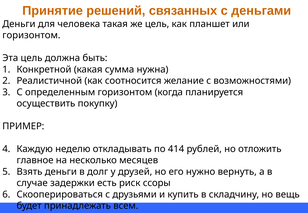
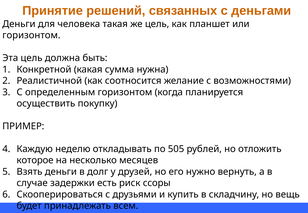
414: 414 -> 505
главное: главное -> которое
